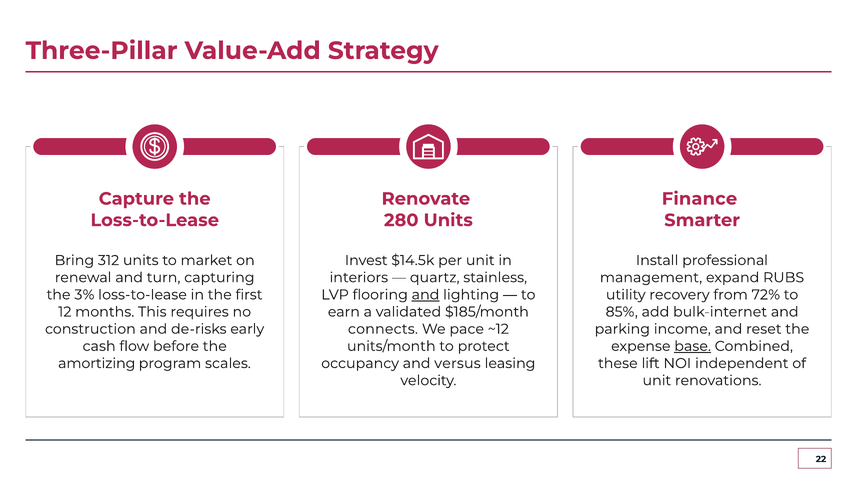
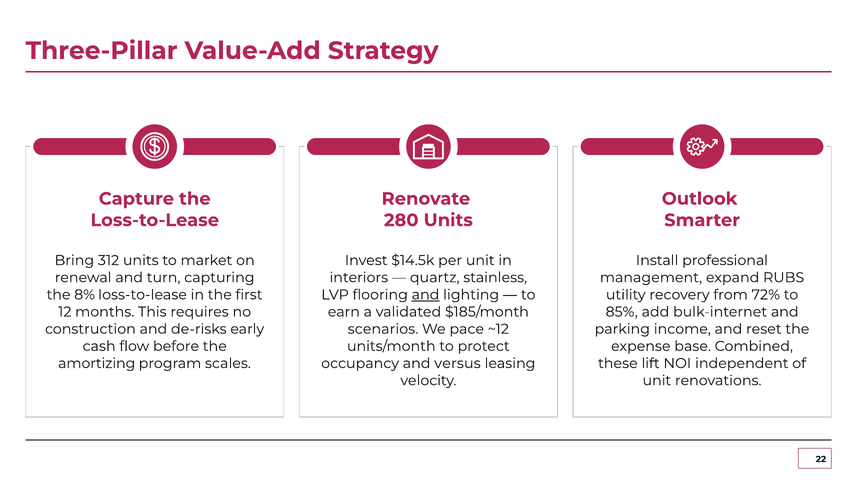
Finance: Finance -> Outlook
3%: 3% -> 8%
connects: connects -> scenarios
base underline: present -> none
